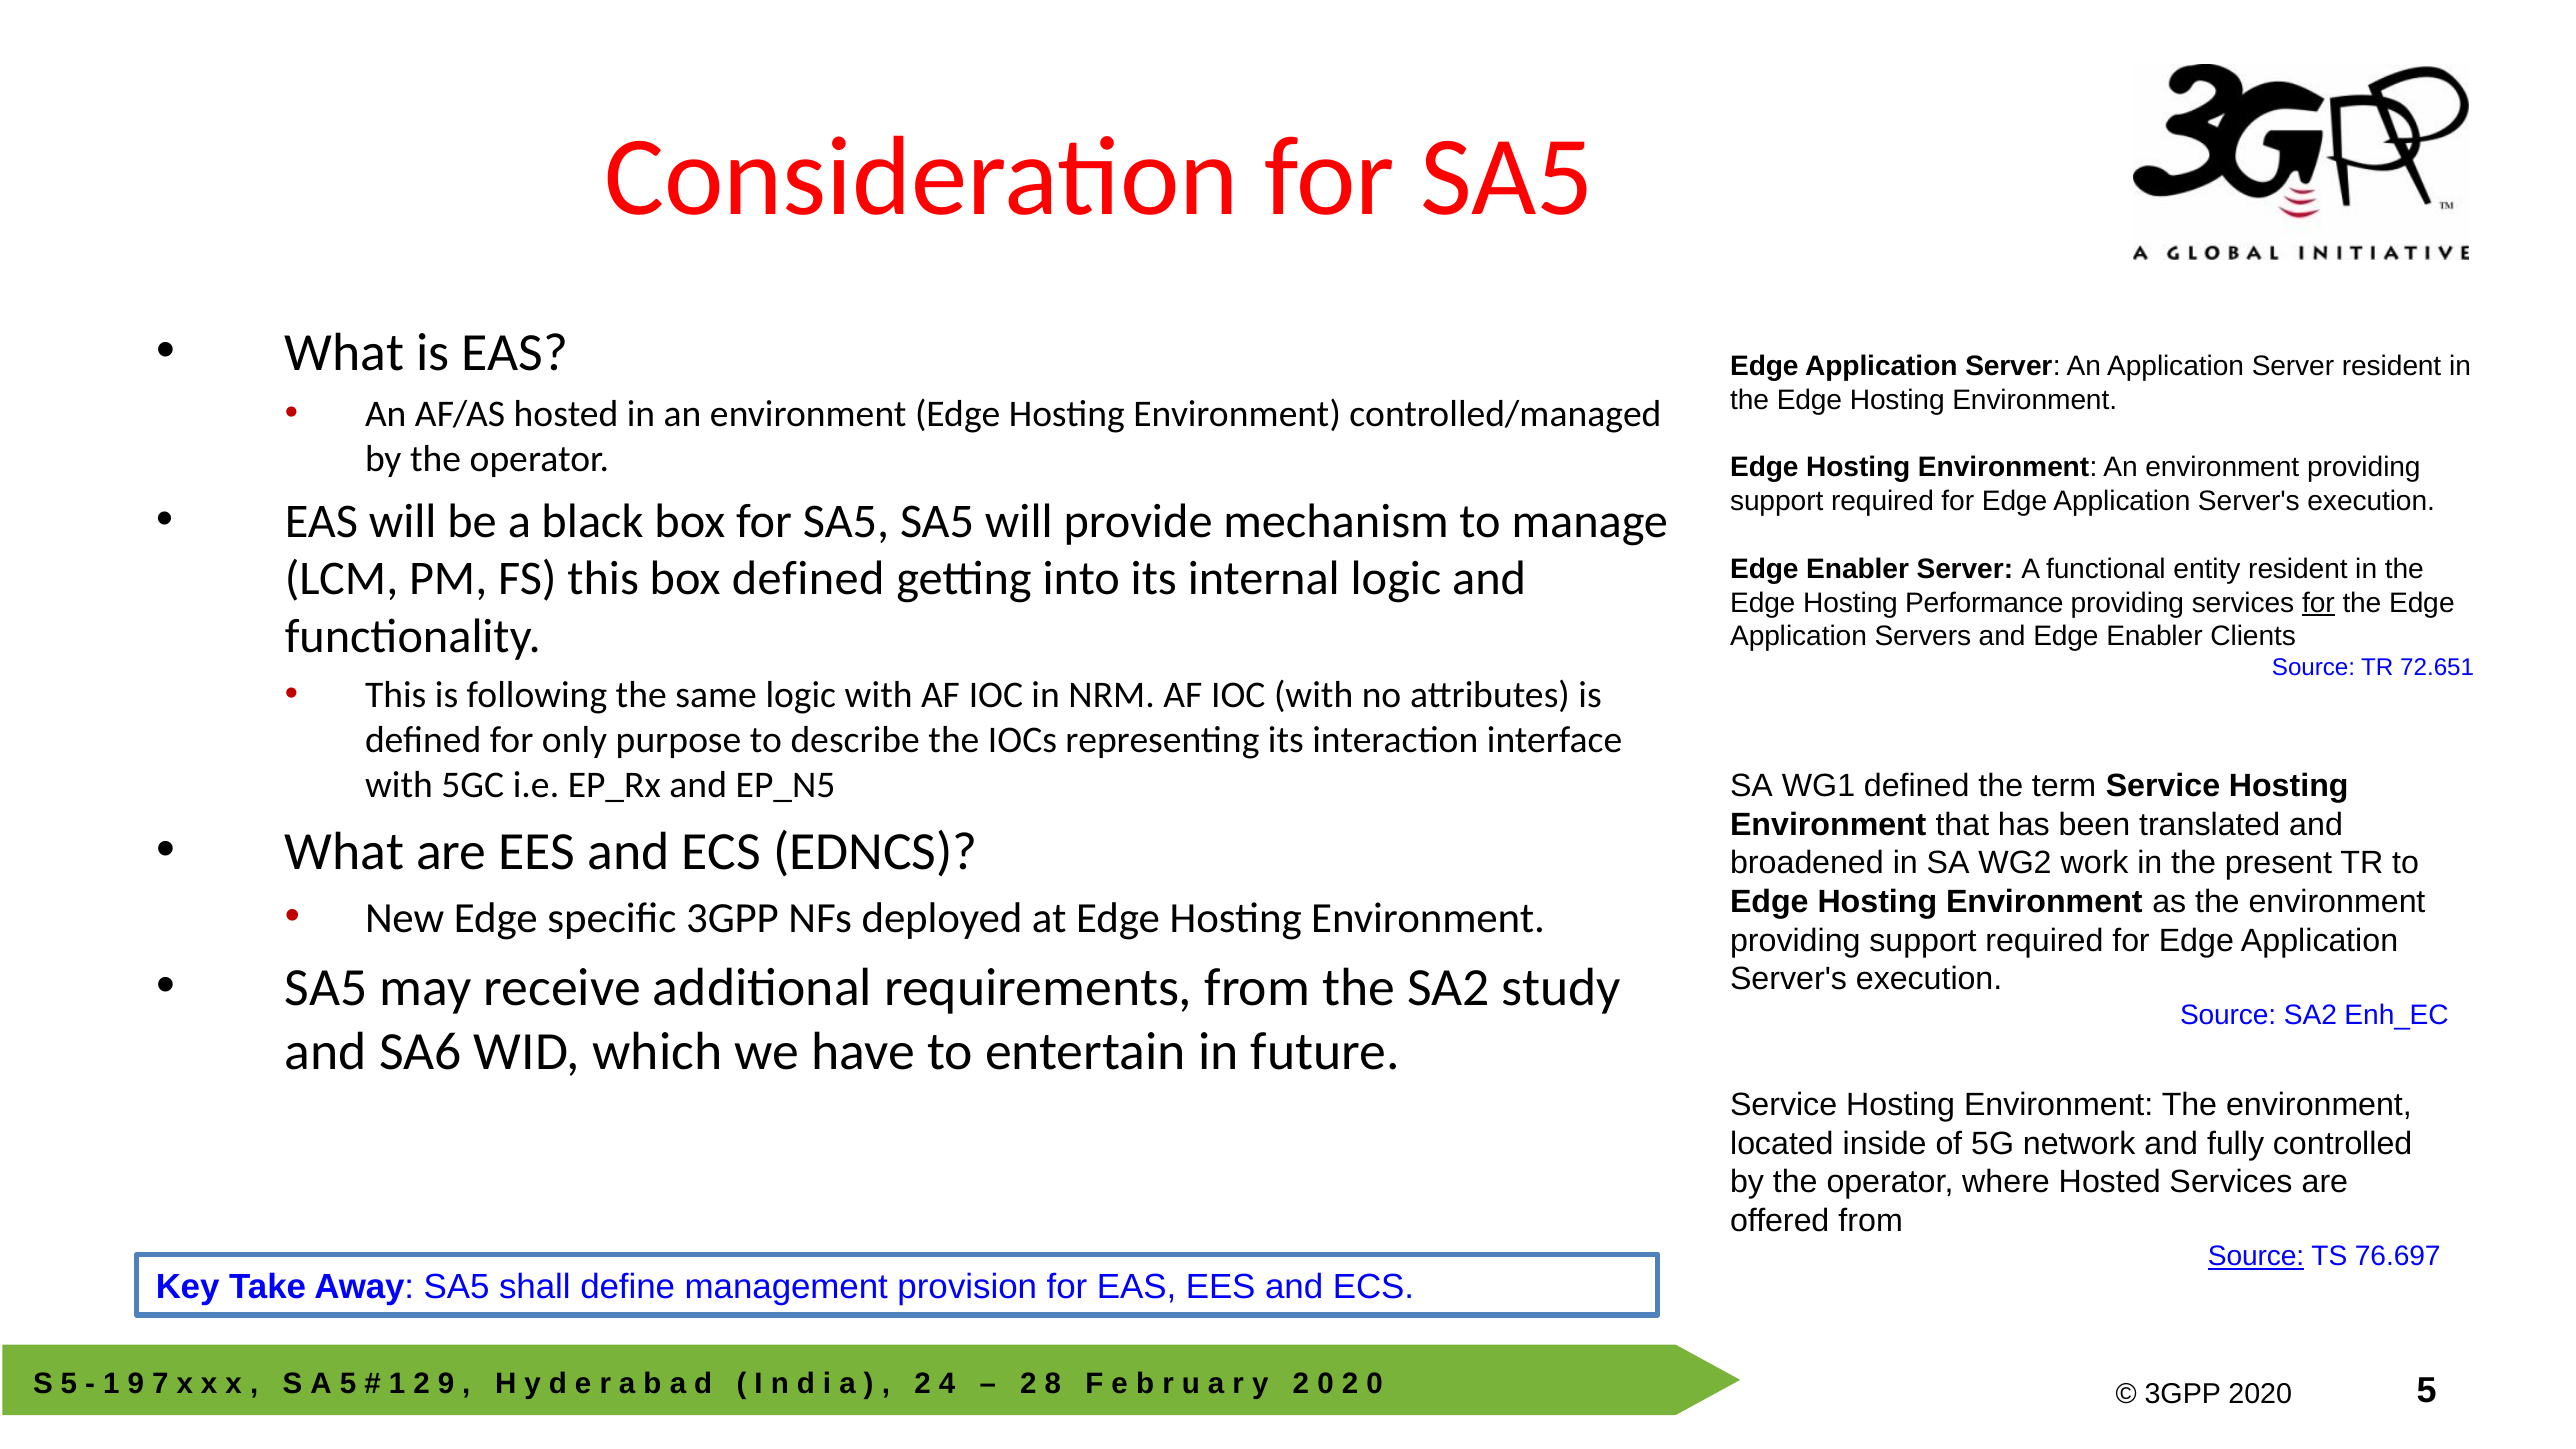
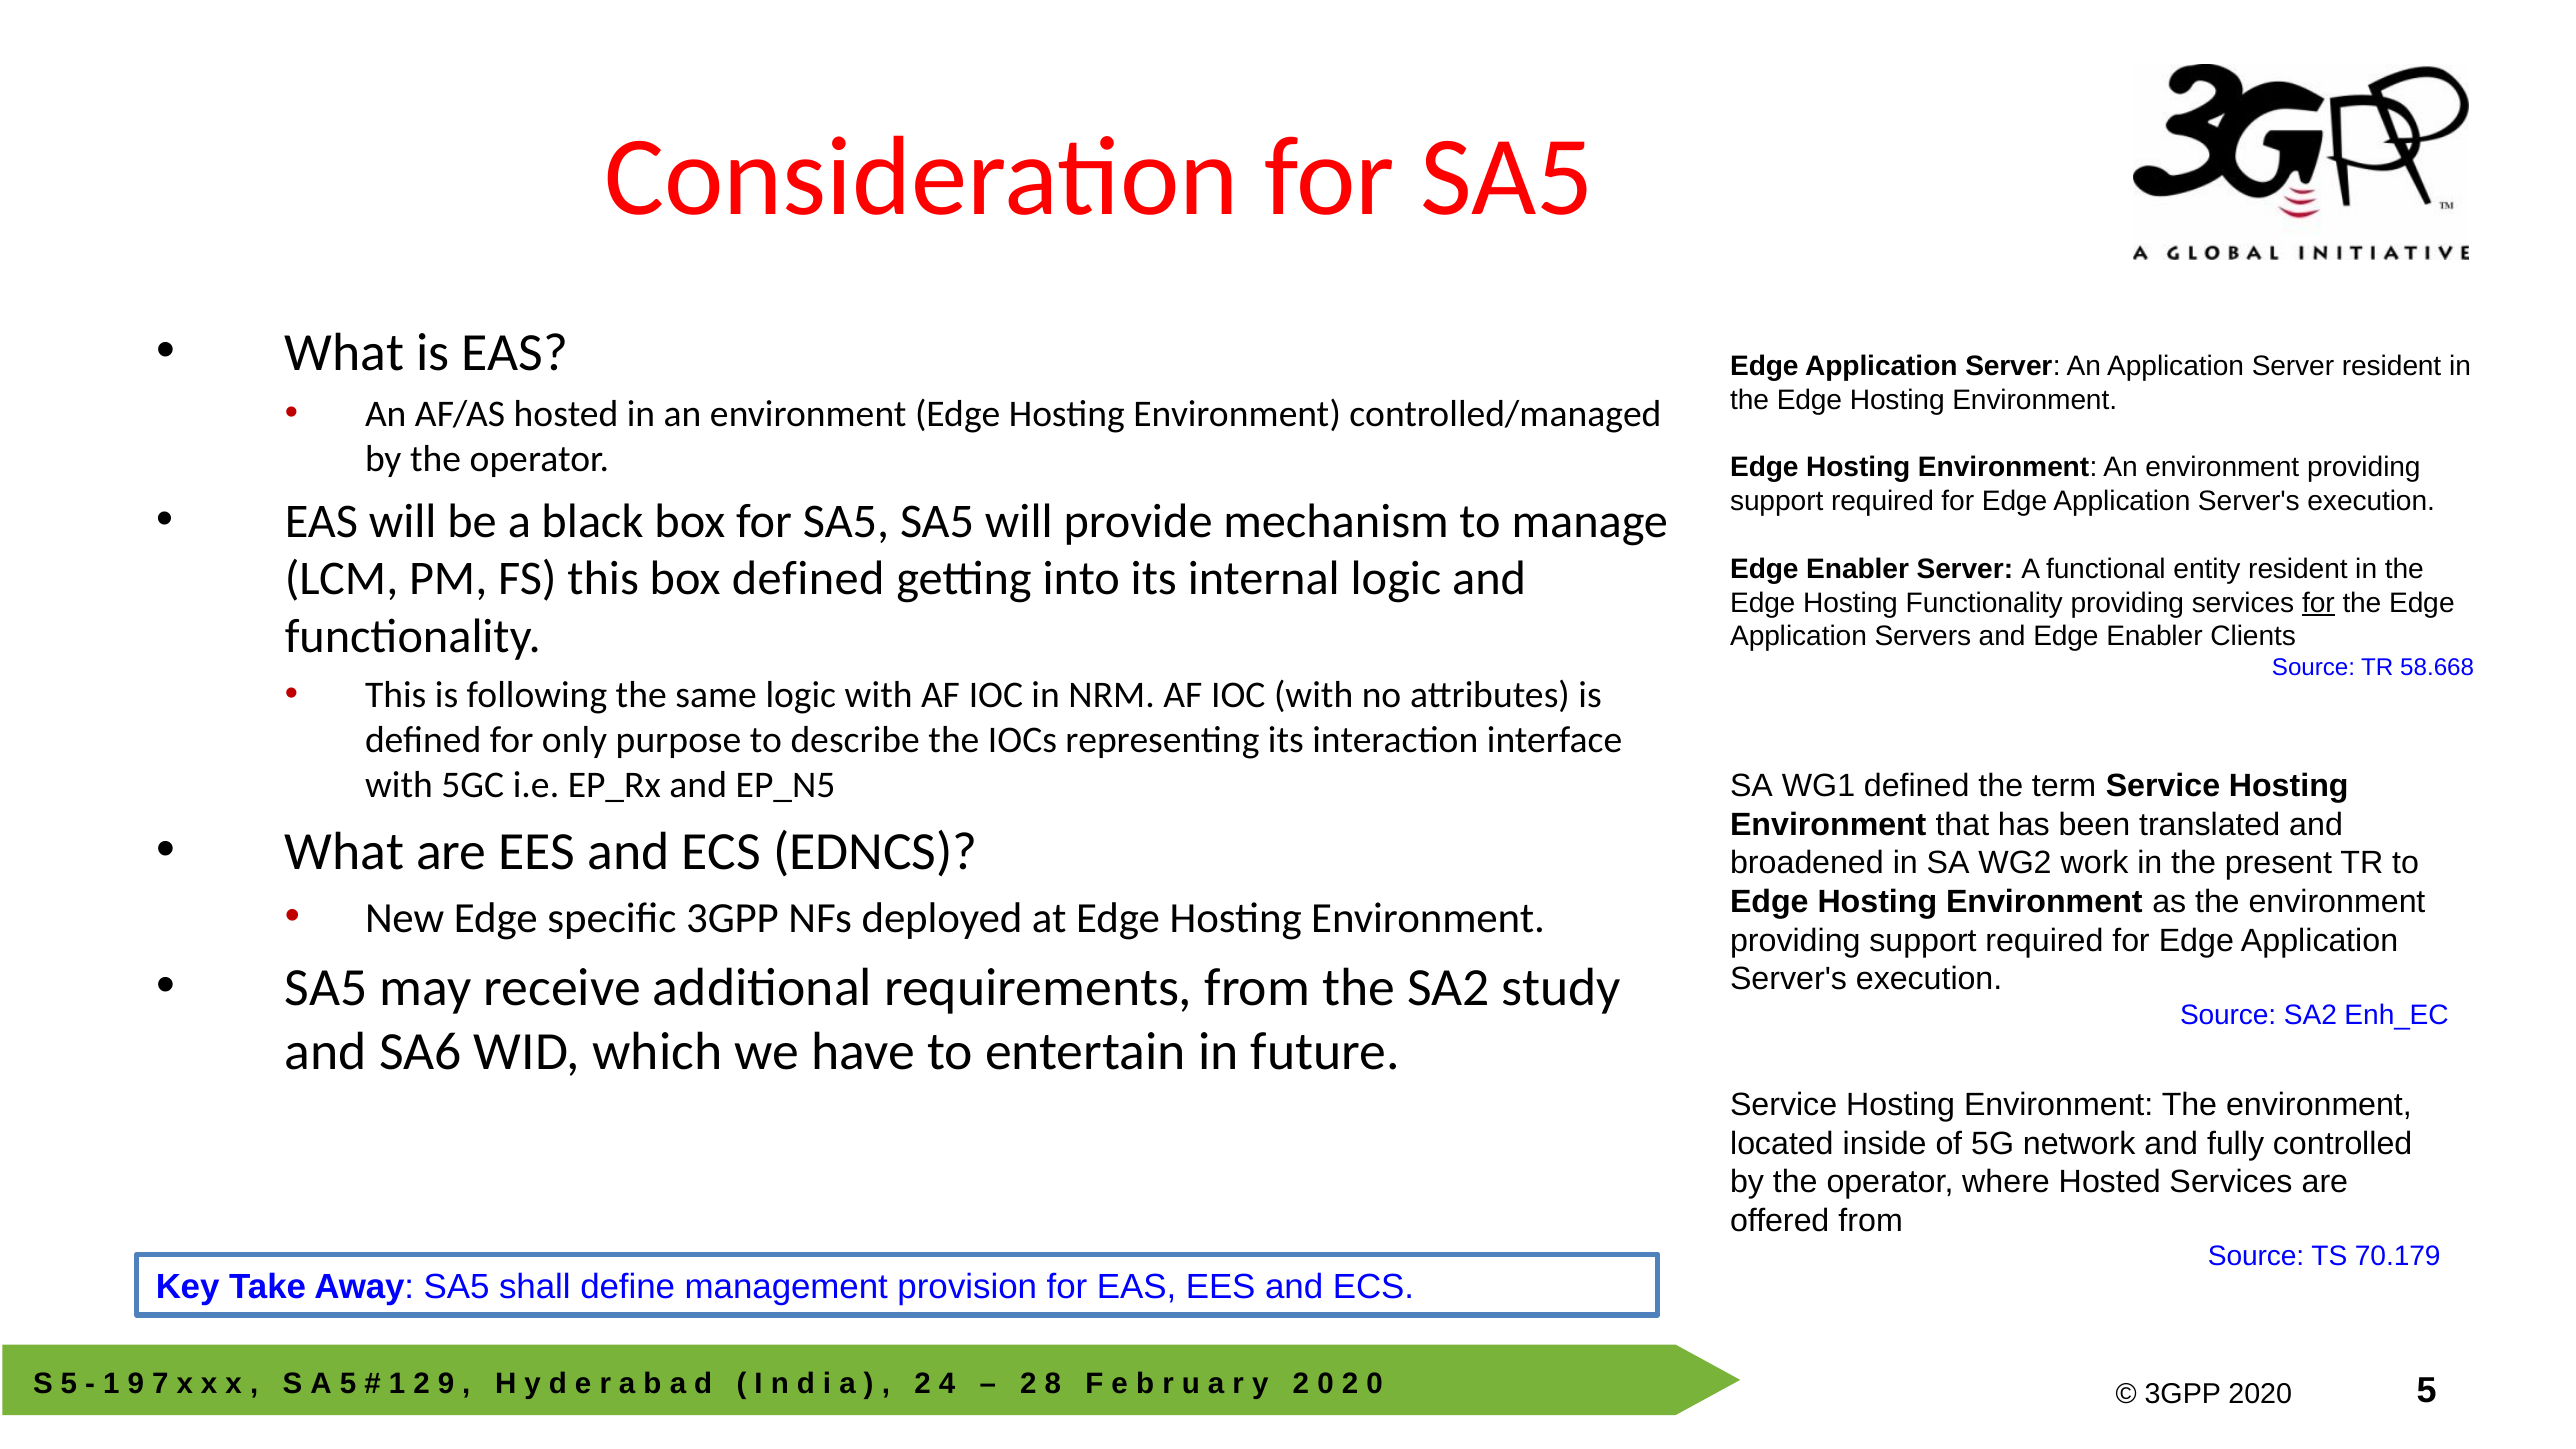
Hosting Performance: Performance -> Functionality
72.651: 72.651 -> 58.668
Source at (2256, 1257) underline: present -> none
76.697: 76.697 -> 70.179
